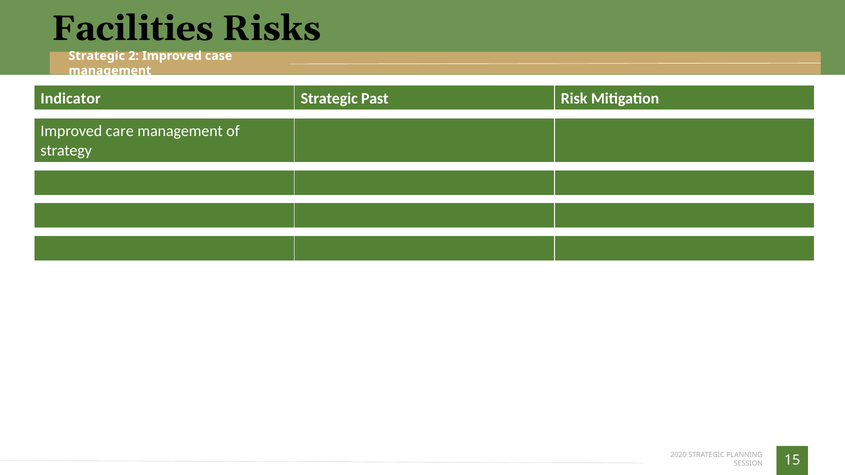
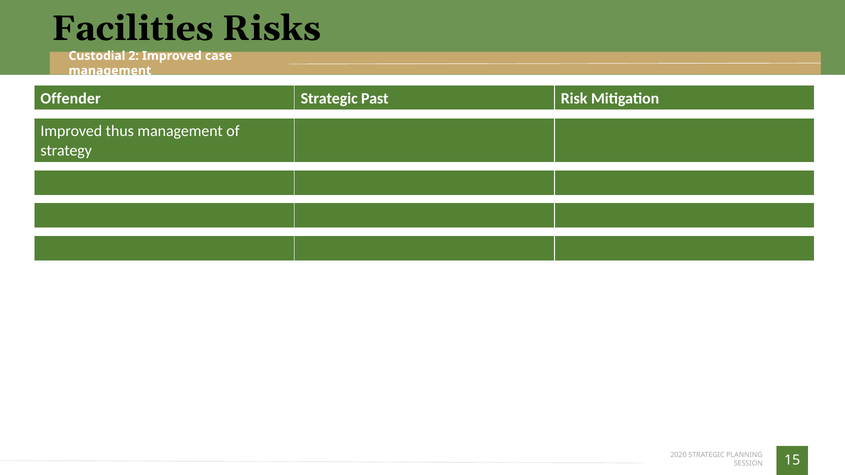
Strategic at (97, 56): Strategic -> Custodial
Indicator: Indicator -> Offender
care: care -> thus
